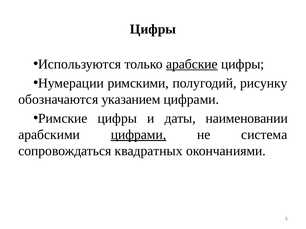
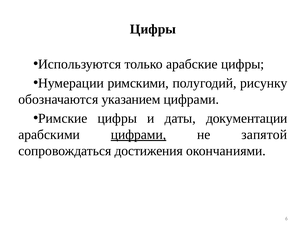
арабские underline: present -> none
наименовании: наименовании -> документации
система: система -> запятой
квадратных: квадратных -> достижения
